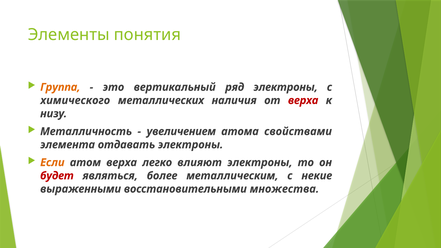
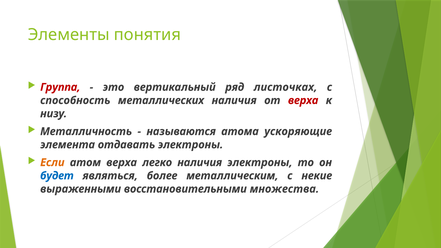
Группа colour: orange -> red
ряд электроны: электроны -> листочках
химического: химического -> способность
увеличением: увеличением -> называются
свойствами: свойствами -> ускоряющие
легко влияют: влияют -> наличия
будет colour: red -> blue
